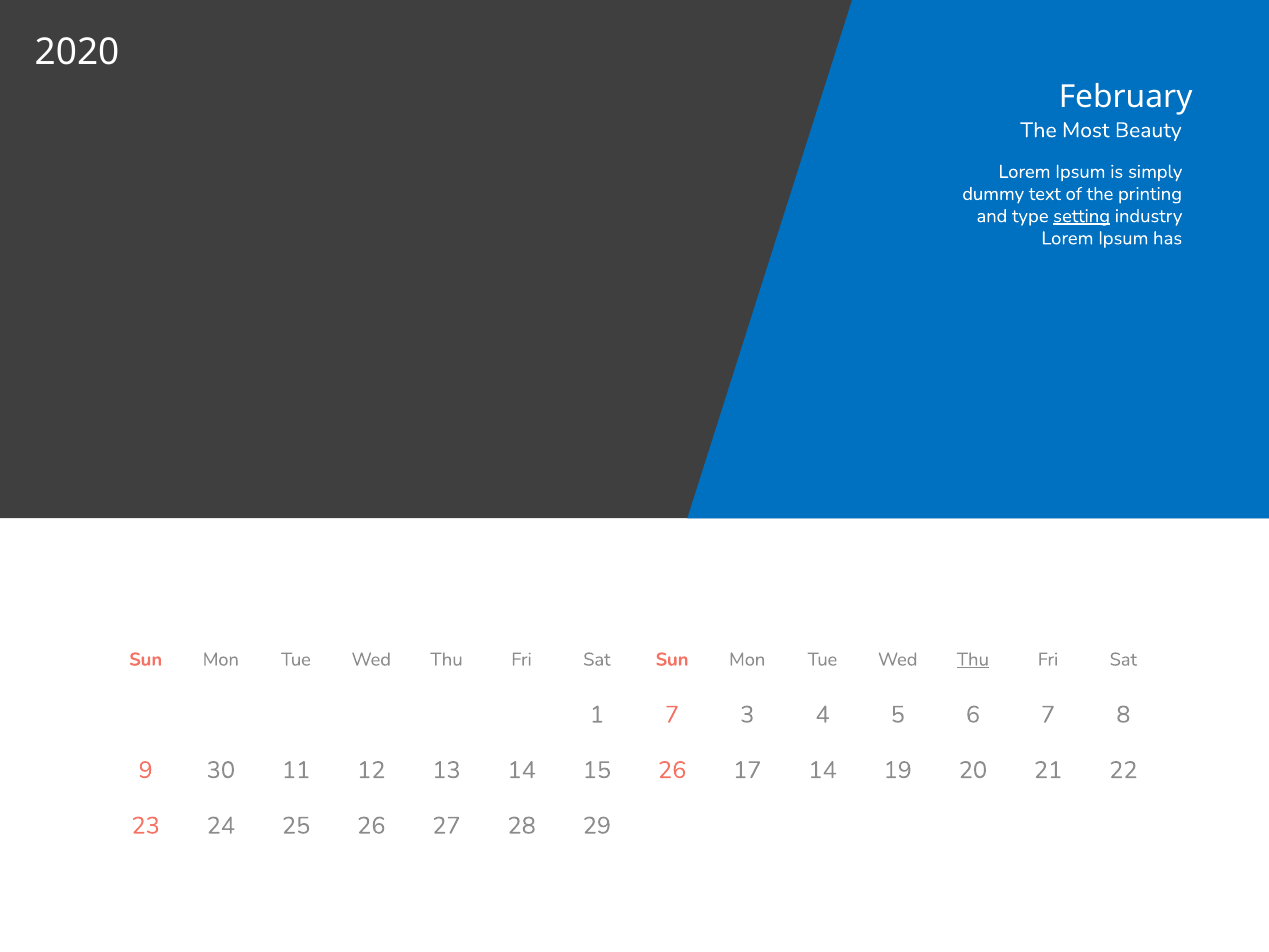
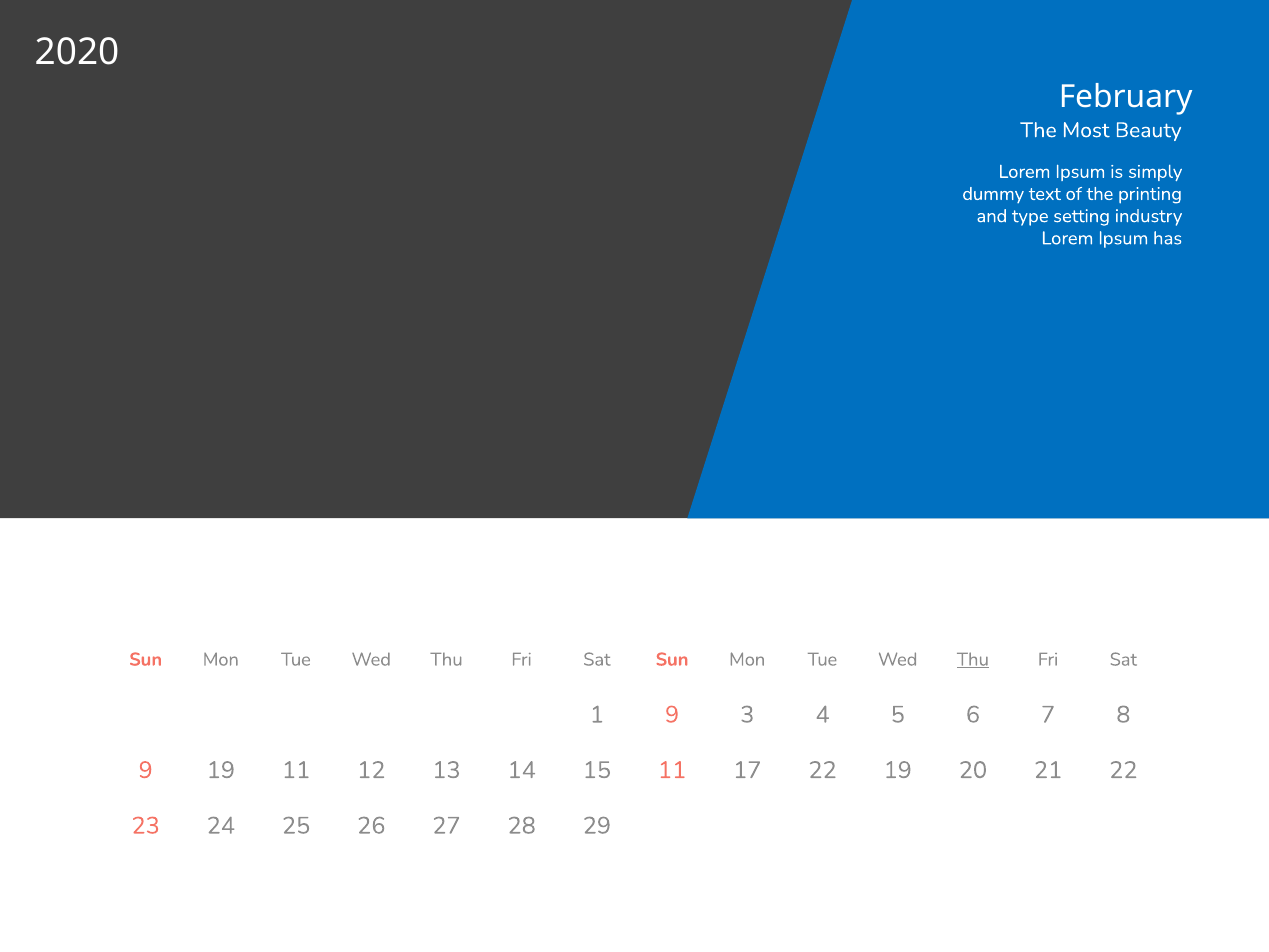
setting underline: present -> none
1 7: 7 -> 9
9 30: 30 -> 19
15 26: 26 -> 11
17 14: 14 -> 22
